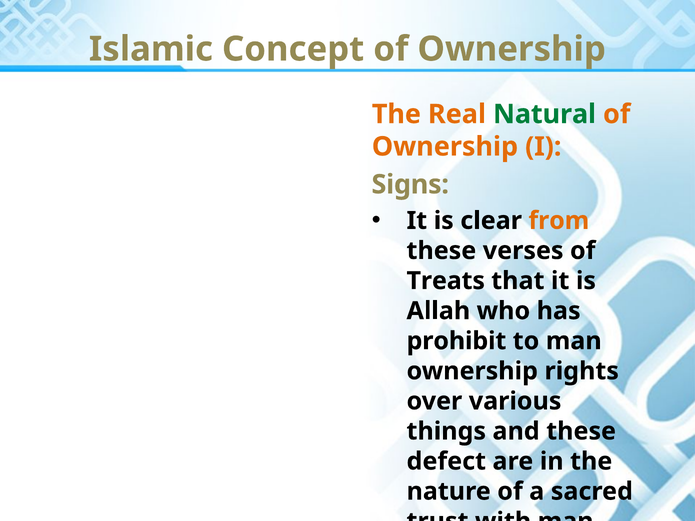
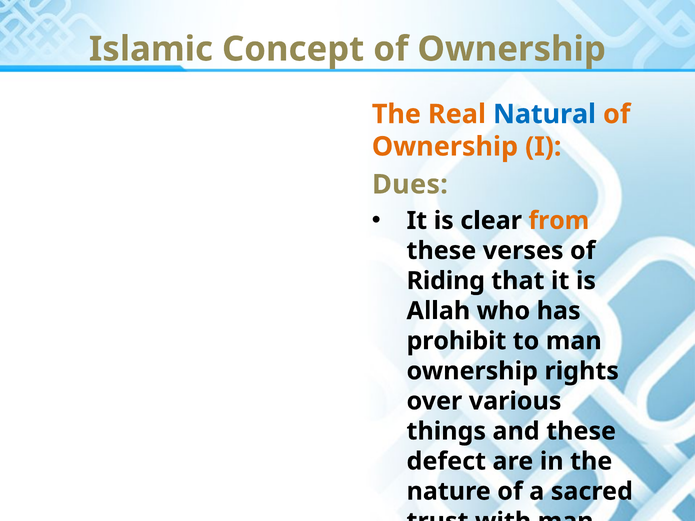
Natural colour: green -> blue
Signs: Signs -> Dues
Treats: Treats -> Riding
